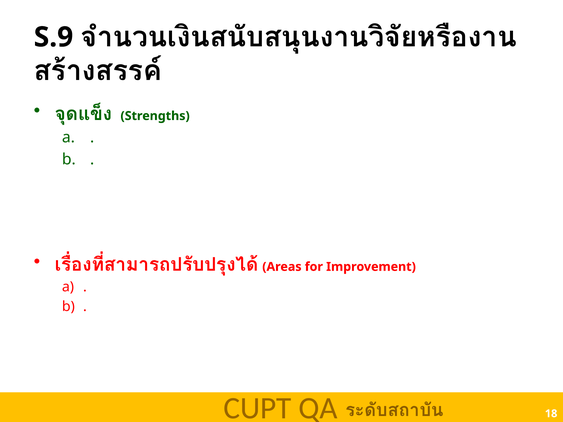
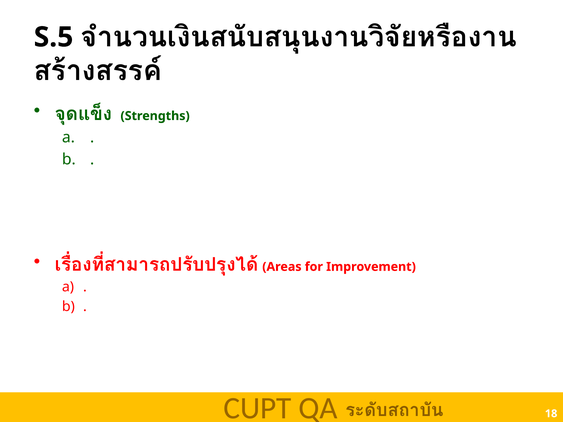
S.9: S.9 -> S.5
